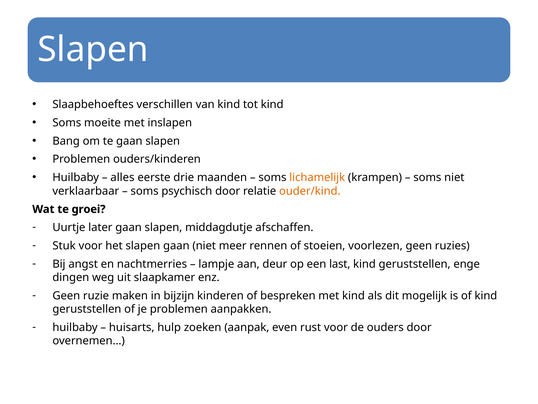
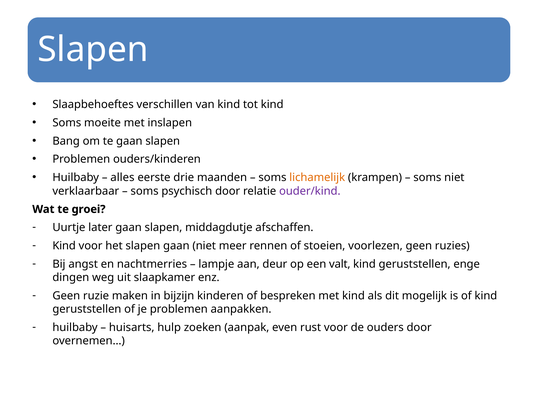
ouder/kind colour: orange -> purple
Stuk at (64, 245): Stuk -> Kind
last: last -> valt
